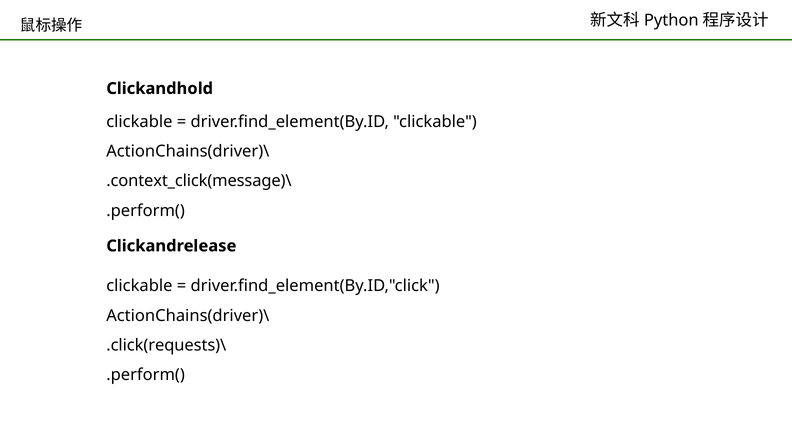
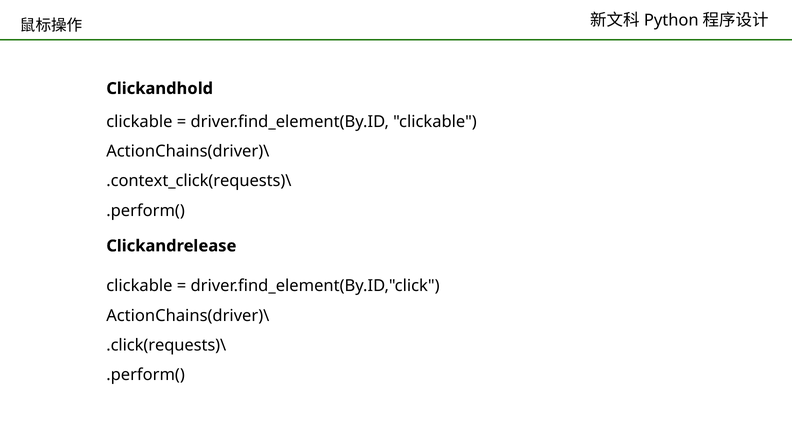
.context_click(message)\: .context_click(message)\ -> .context_click(requests)\
